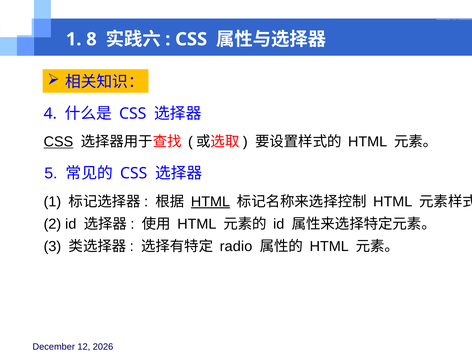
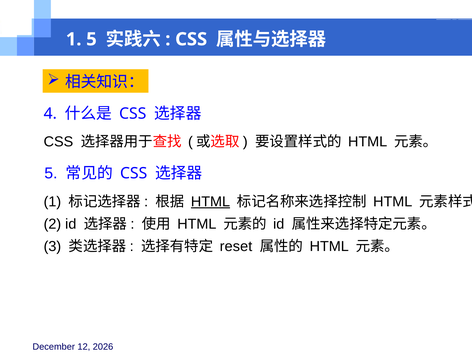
1 8: 8 -> 5
CSS at (58, 142) underline: present -> none
radio: radio -> reset
